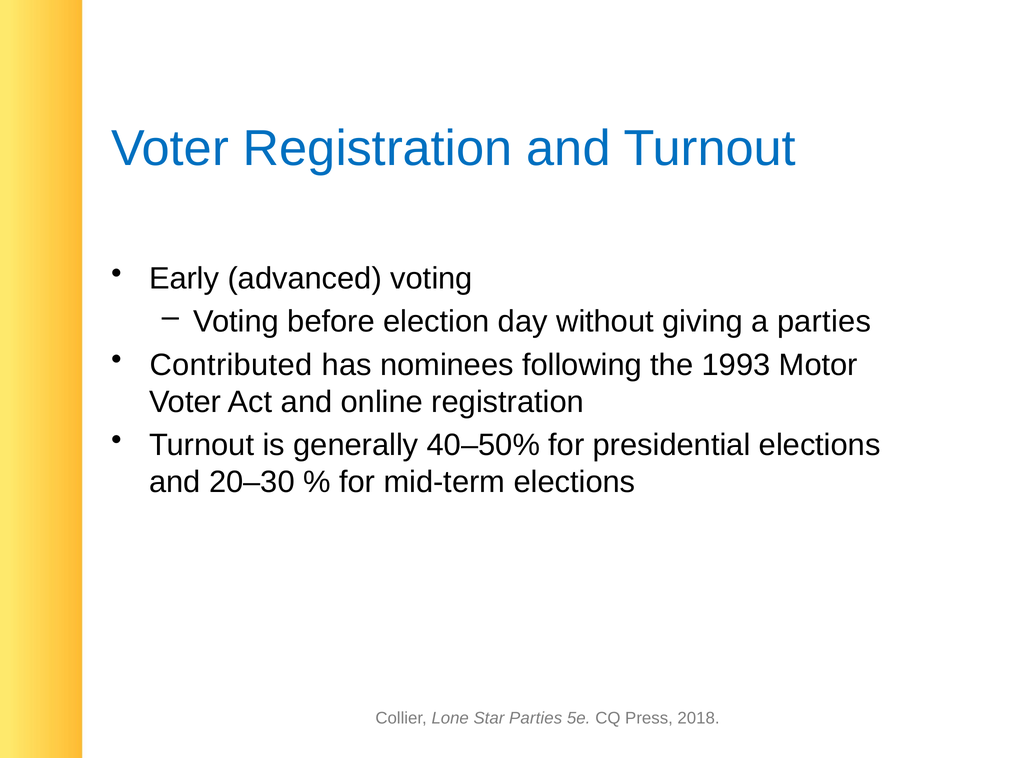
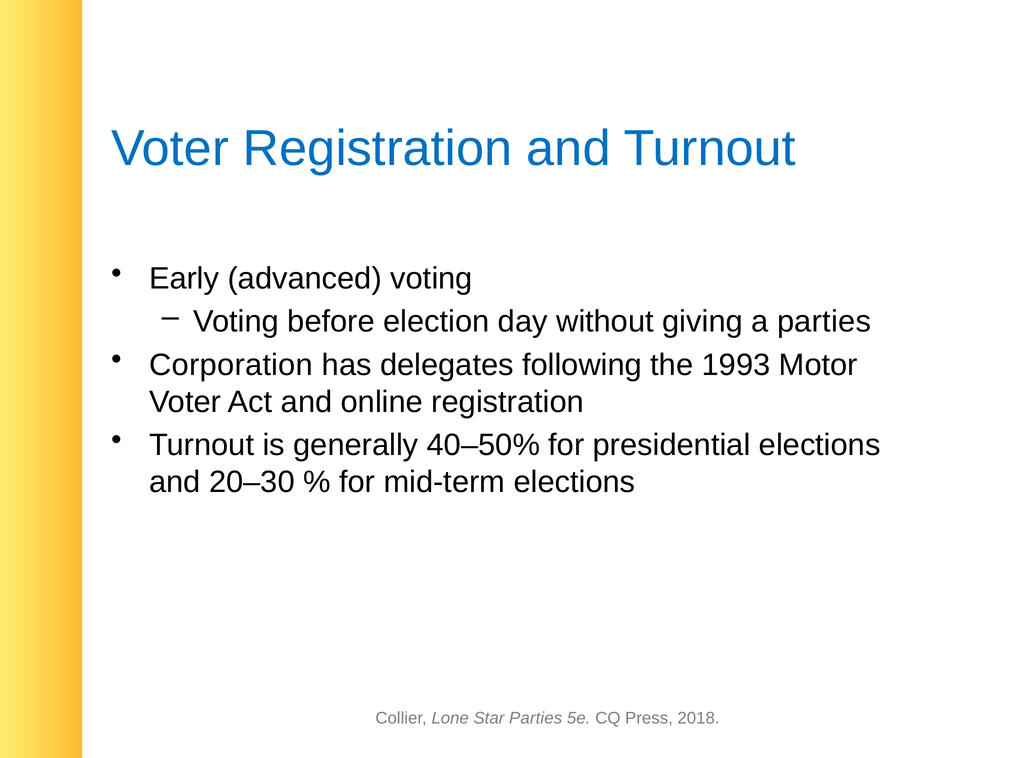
Contributed: Contributed -> Corporation
nominees: nominees -> delegates
